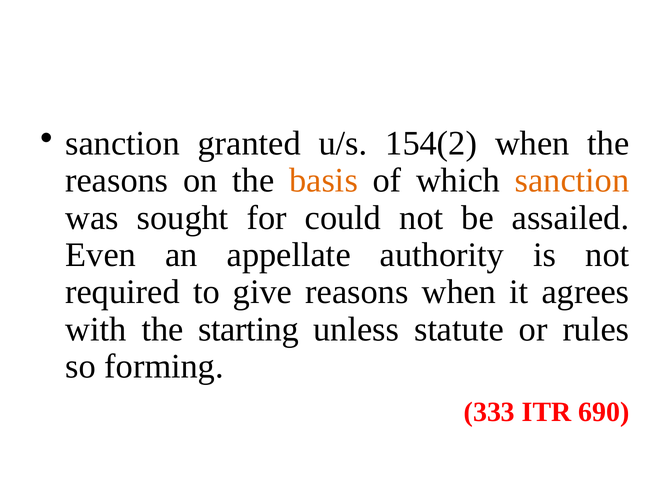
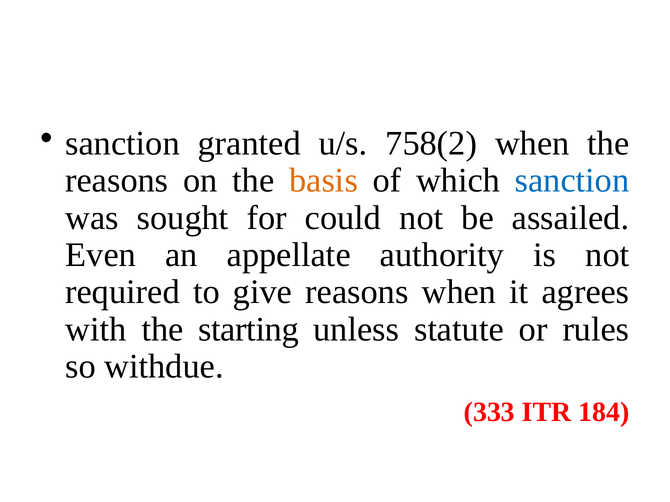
154(2: 154(2 -> 758(2
sanction at (572, 181) colour: orange -> blue
forming: forming -> withdue
690: 690 -> 184
